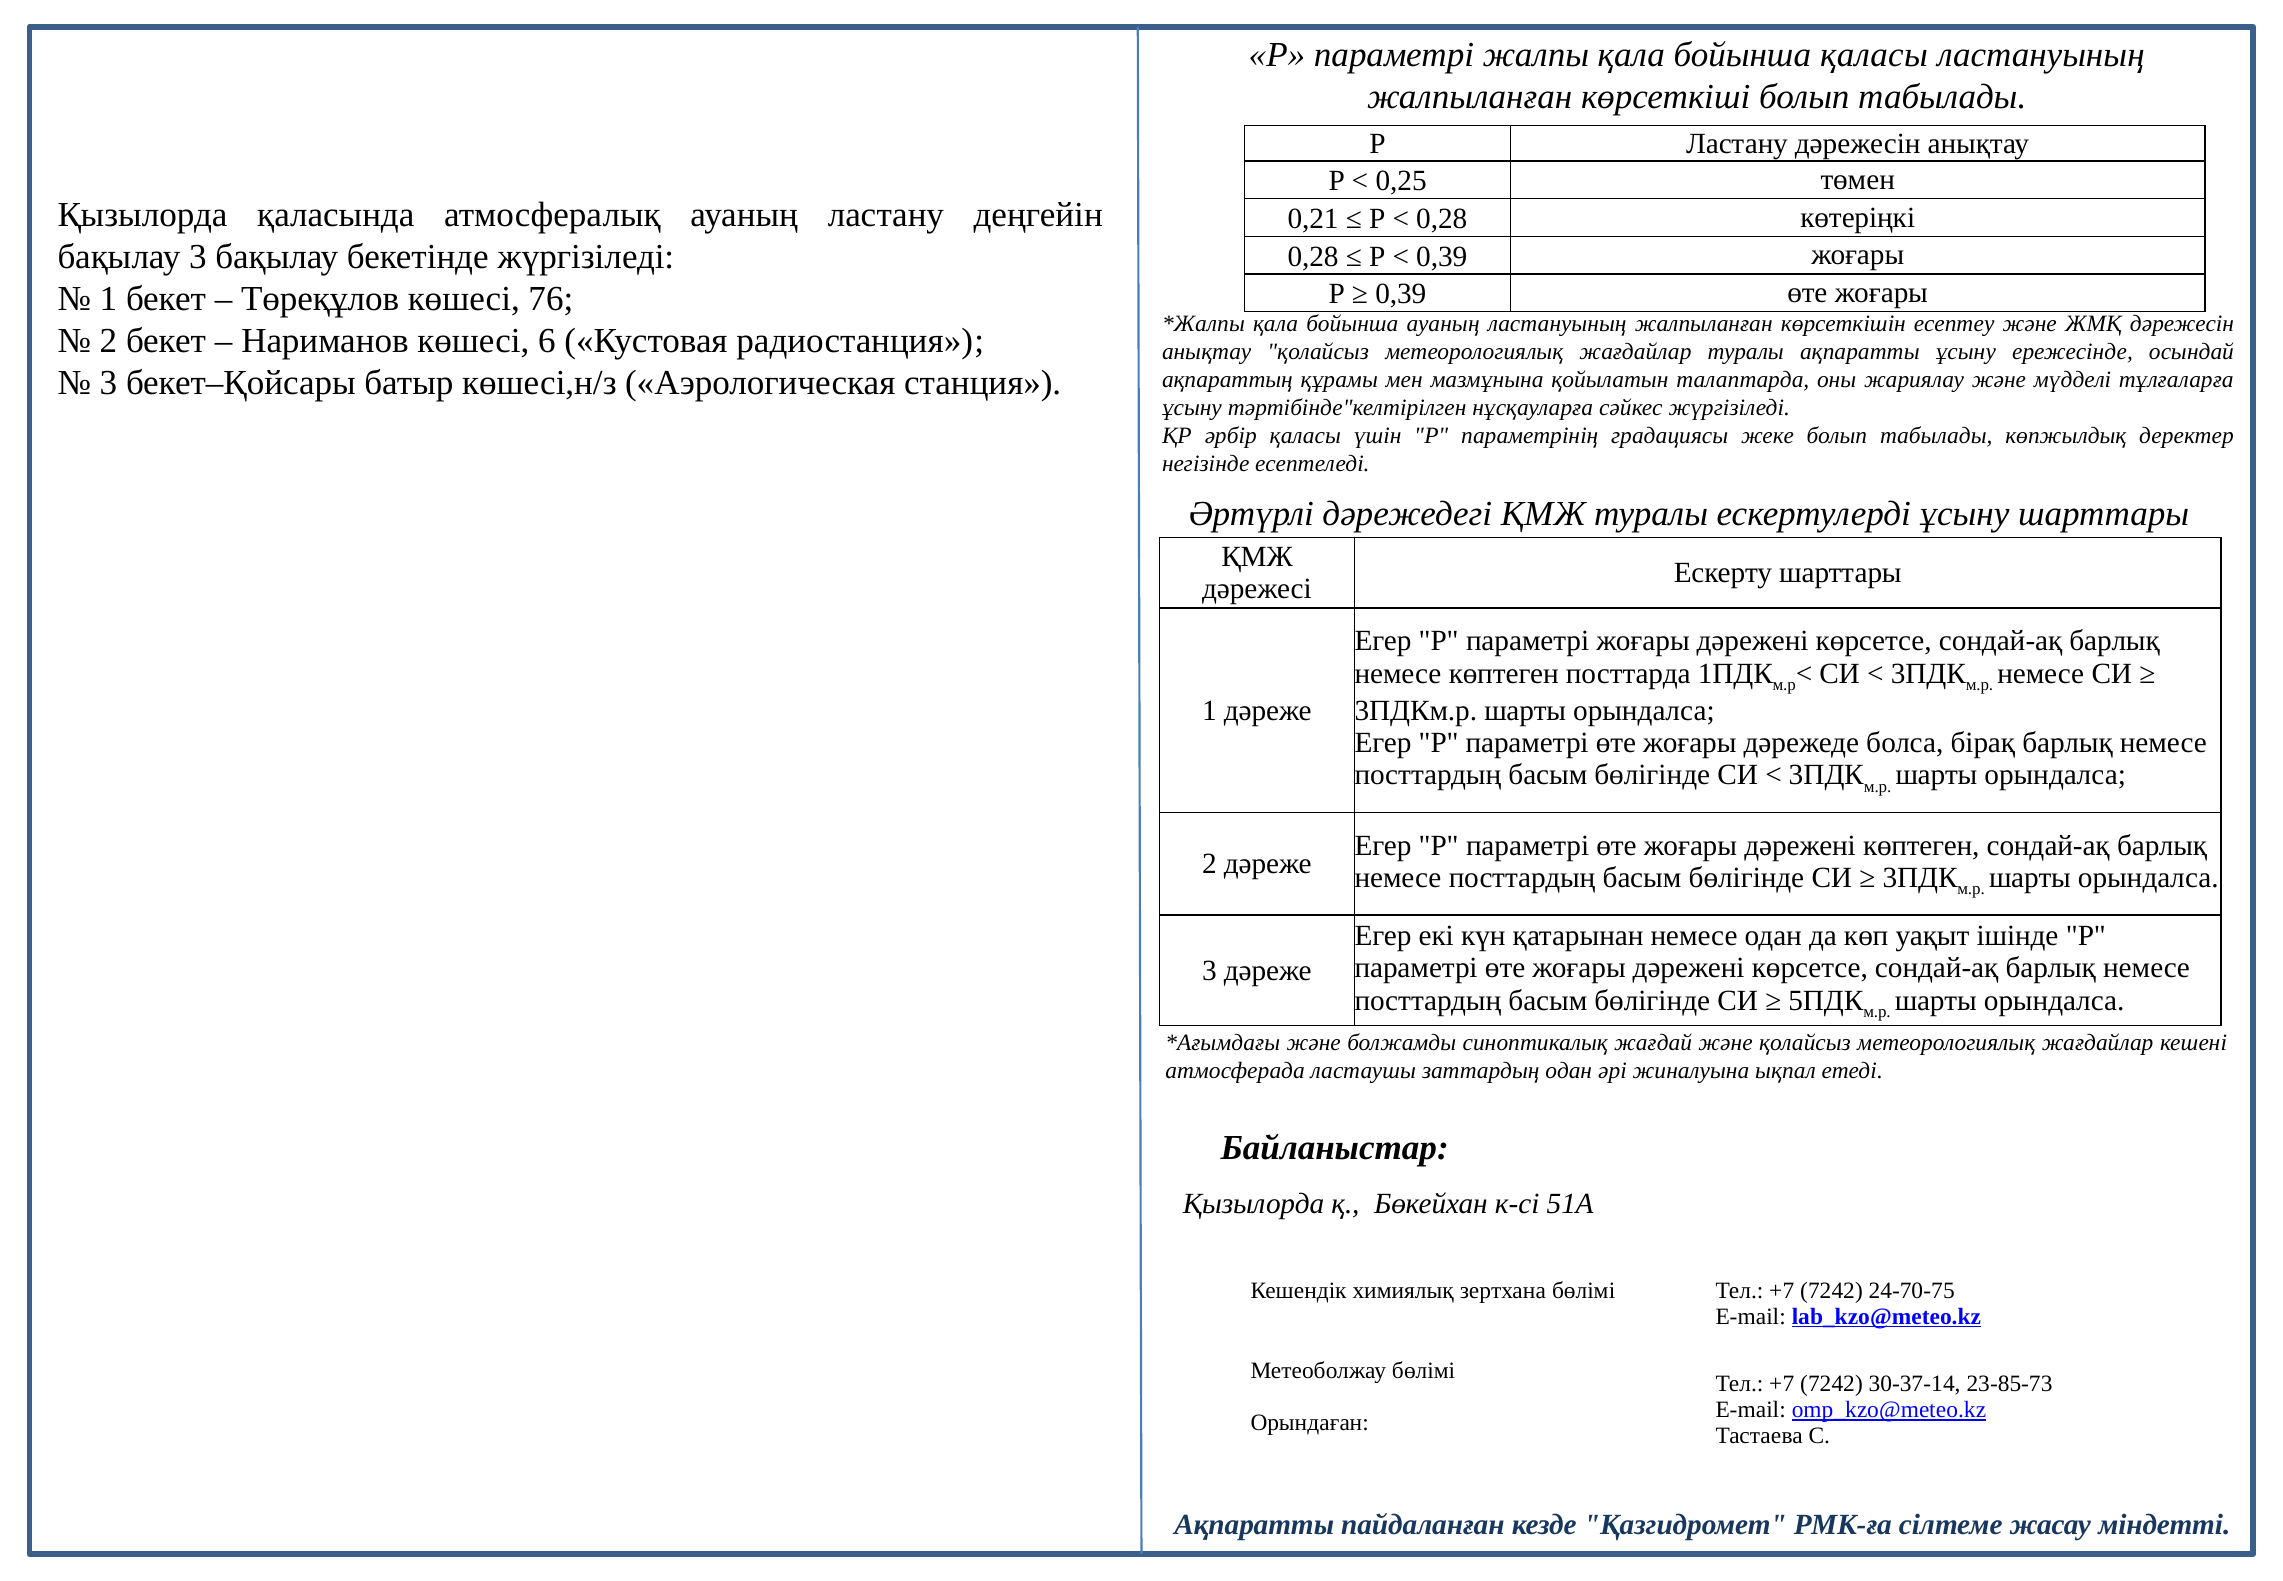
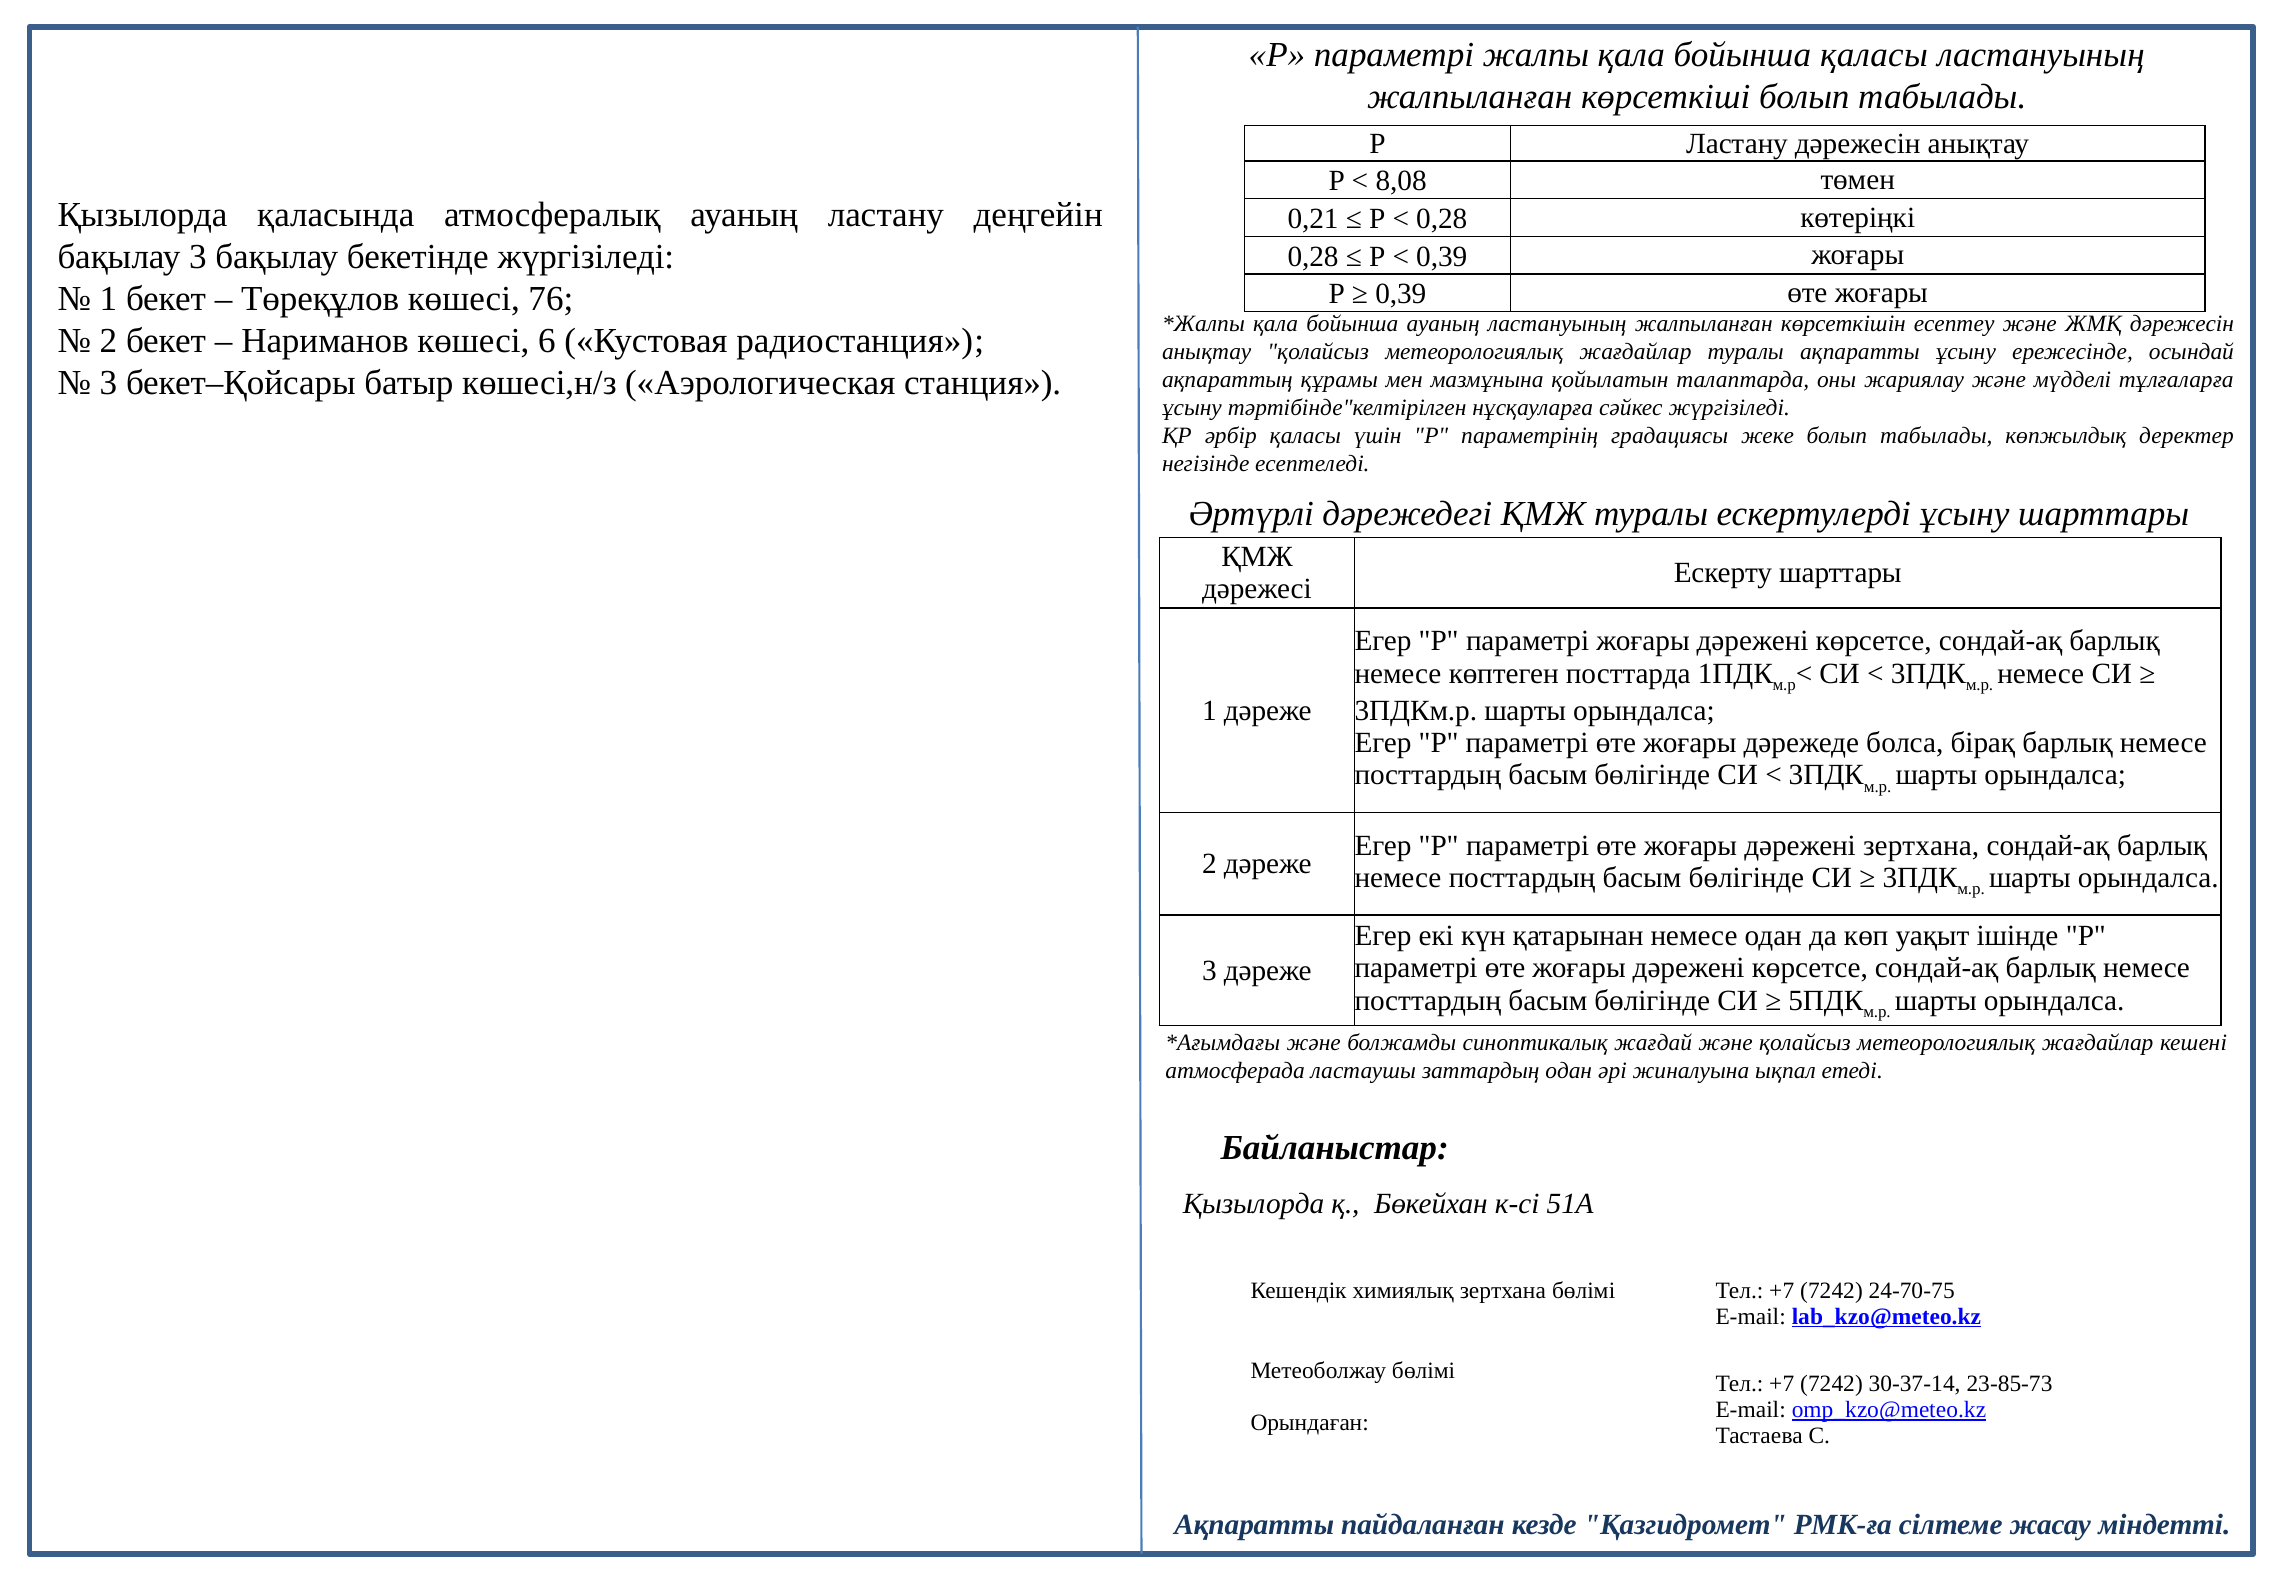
0,25: 0,25 -> 8,08
дәрежені көптеген: көптеген -> зертхана
